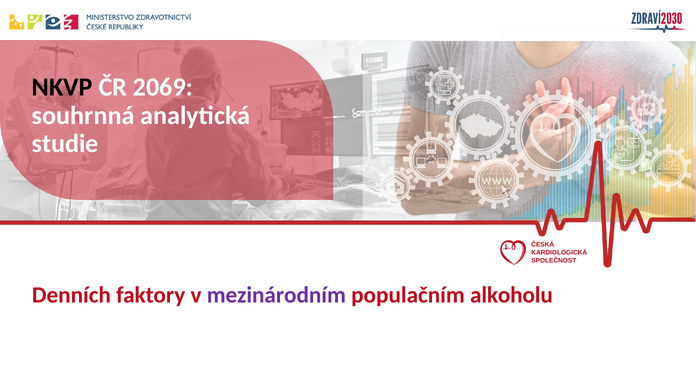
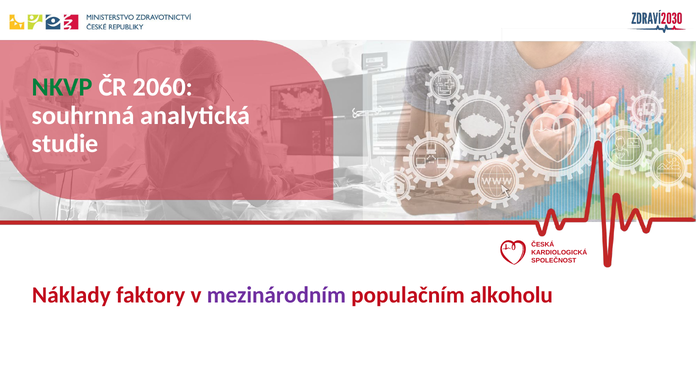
NKVP colour: black -> green
2069: 2069 -> 2060
Denních: Denních -> Náklady
